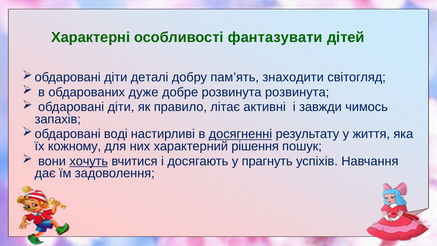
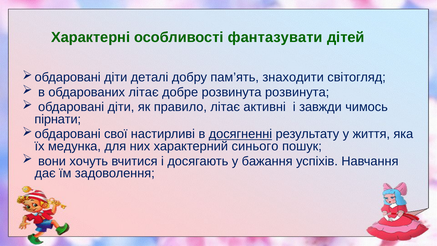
обдарованих дуже: дуже -> літає
запахів: запахів -> пірнати
воді: воді -> свої
кожному: кожному -> медунка
рішення: рішення -> синього
хочуть underline: present -> none
прагнуть: прагнуть -> бажання
